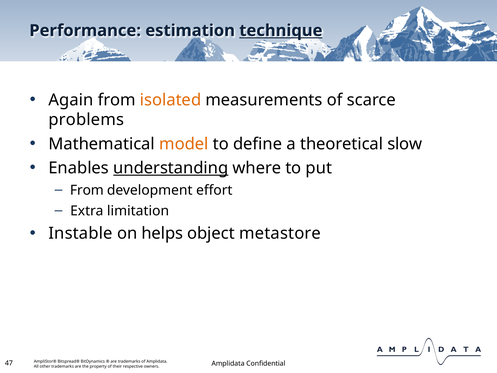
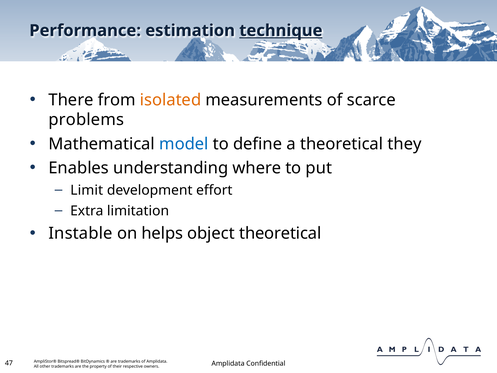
Again: Again -> There
model colour: orange -> blue
slow: slow -> they
understanding underline: present -> none
From at (87, 190): From -> Limit
object metastore: metastore -> theoretical
